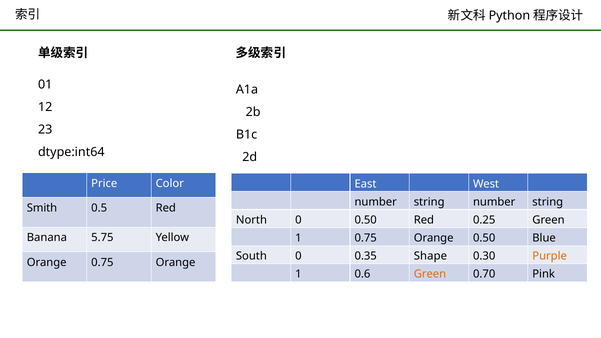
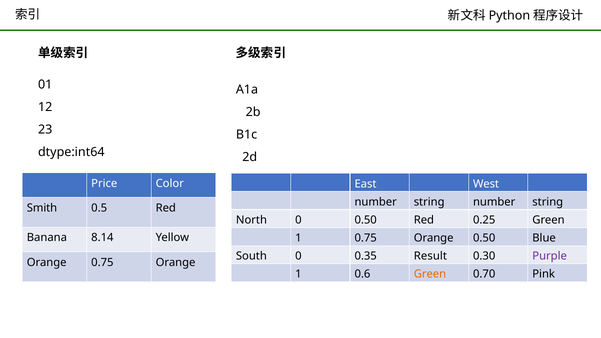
5.75: 5.75 -> 8.14
Shape: Shape -> Result
Purple colour: orange -> purple
